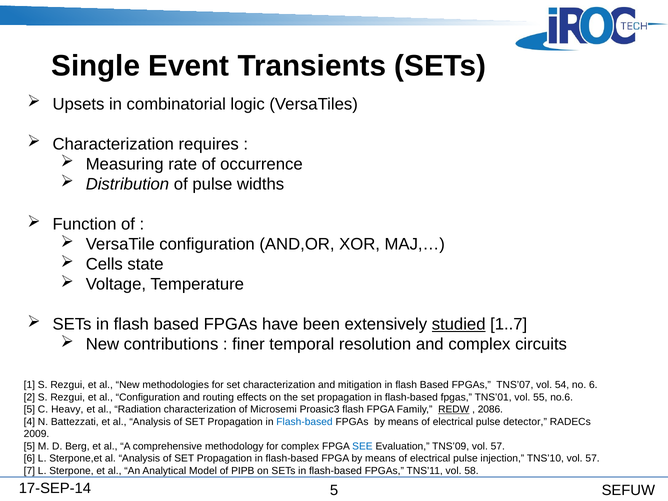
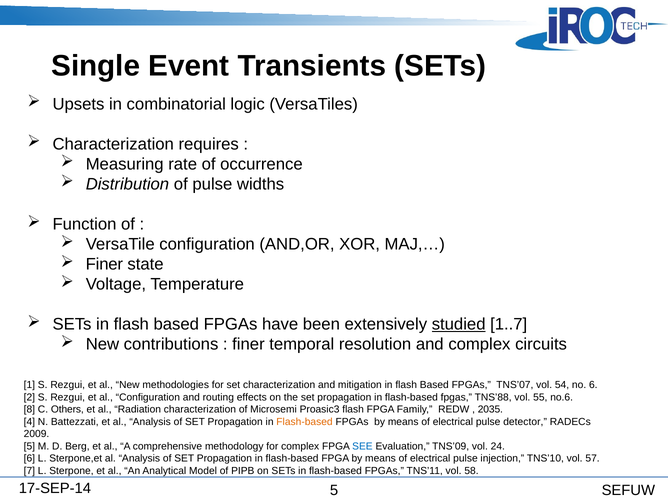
Cells at (104, 264): Cells -> Finer
TNS’01: TNS’01 -> TNS’88
5 at (29, 410): 5 -> 8
Heavy: Heavy -> Others
REDW underline: present -> none
2086: 2086 -> 2035
Flash-based at (305, 422) colour: blue -> orange
TNS’09 vol 57: 57 -> 24
